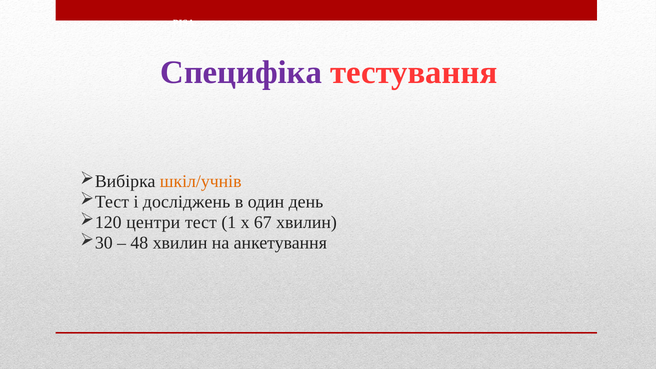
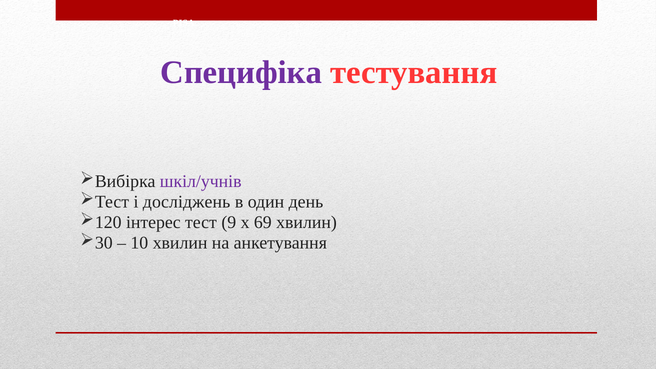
шкіл/учнів colour: orange -> purple
центри: центри -> інтерес
1: 1 -> 9
67: 67 -> 69
48: 48 -> 10
